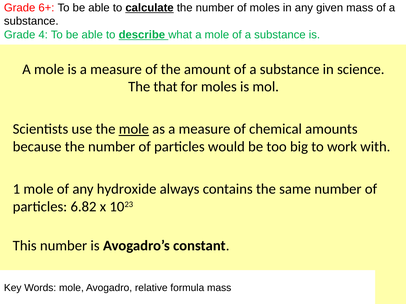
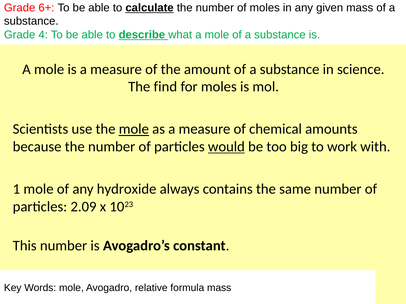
that: that -> find
would underline: none -> present
6.82: 6.82 -> 2.09
